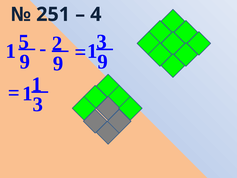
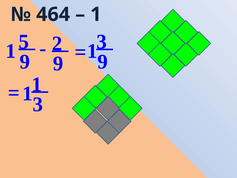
251: 251 -> 464
4 at (96, 14): 4 -> 1
